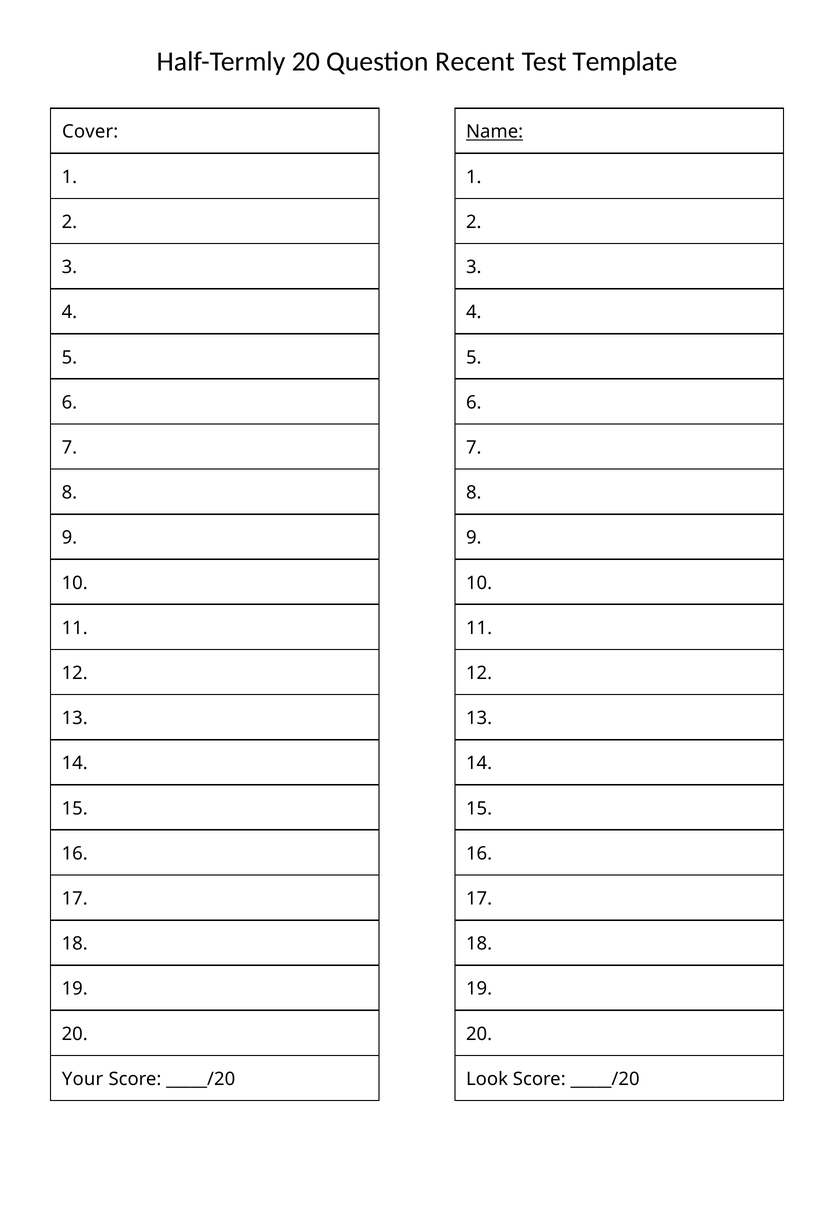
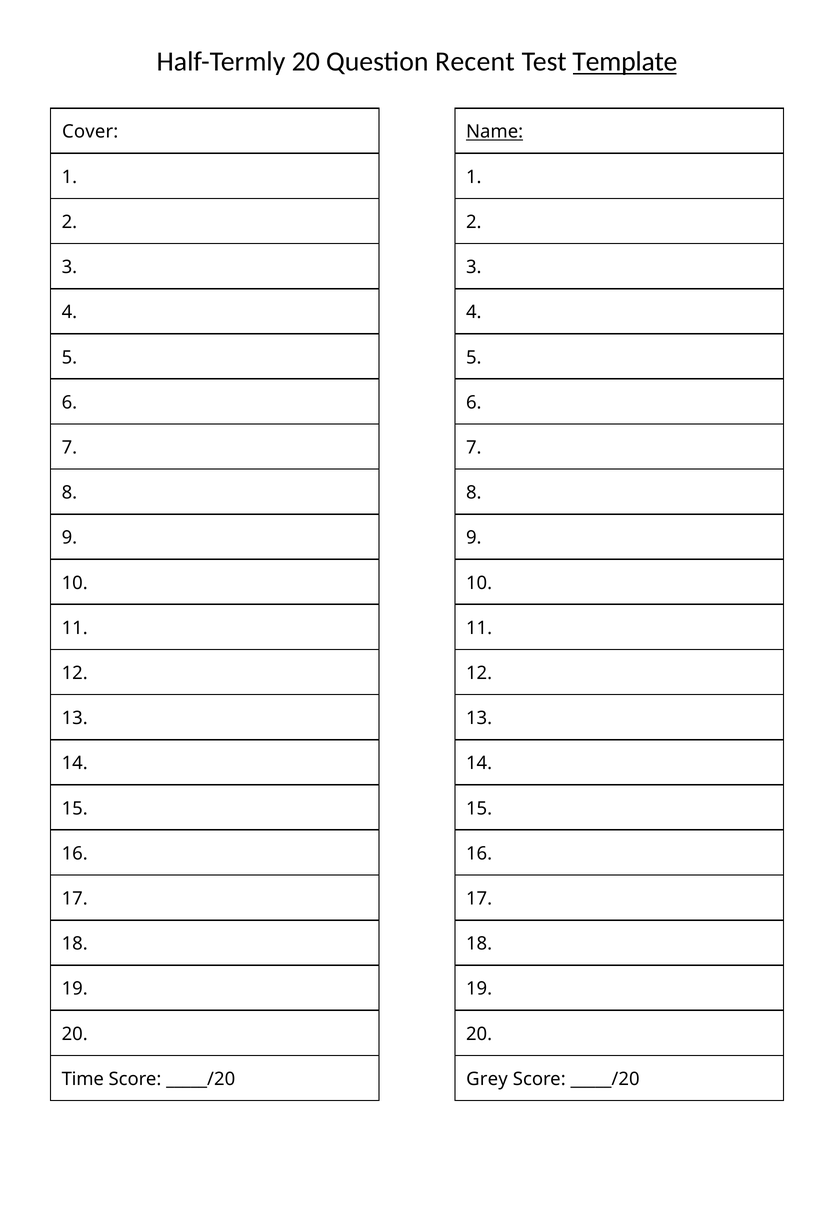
Template underline: none -> present
Your: Your -> Time
Look: Look -> Grey
